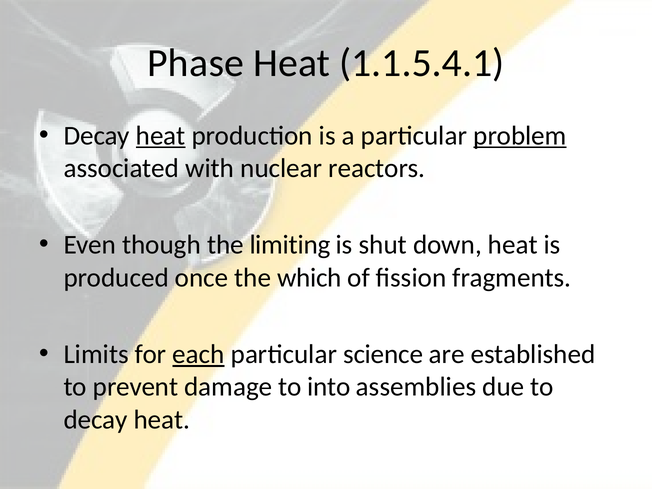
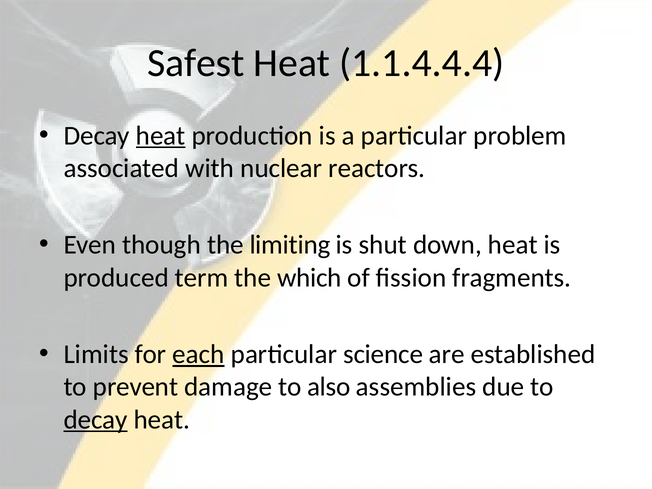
Phase: Phase -> Safest
1.1.5.4.1: 1.1.5.4.1 -> 1.1.4.4.4
problem underline: present -> none
once: once -> term
into: into -> also
decay at (96, 420) underline: none -> present
